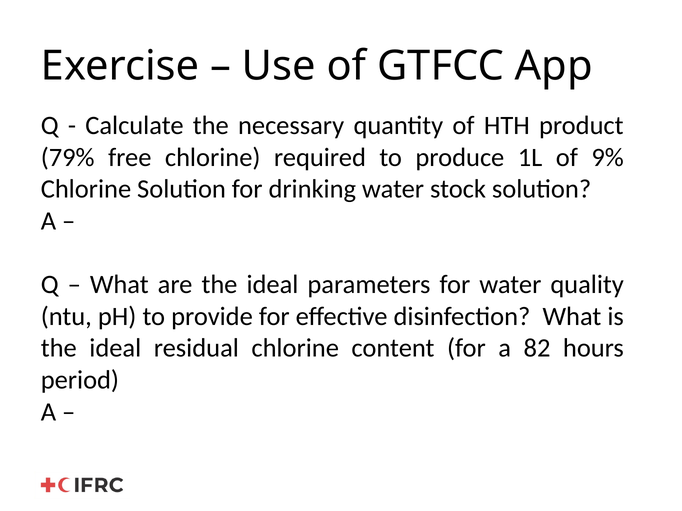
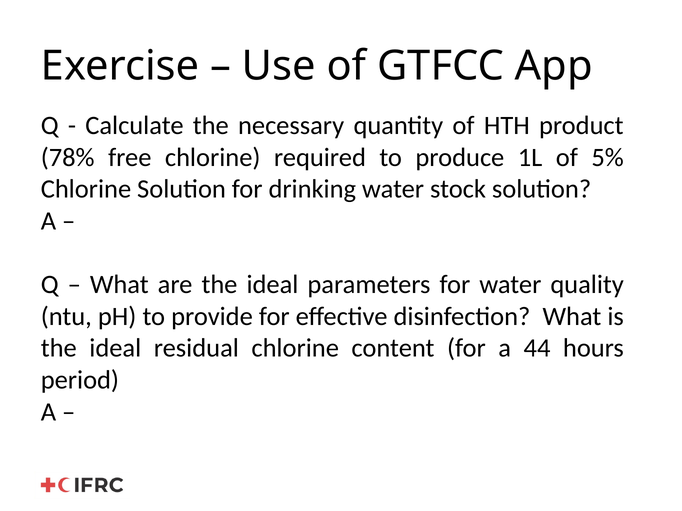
79%: 79% -> 78%
9%: 9% -> 5%
82: 82 -> 44
